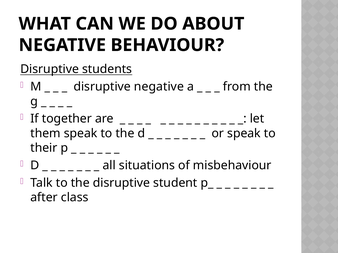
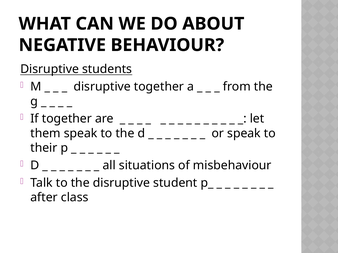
disruptive negative: negative -> together
